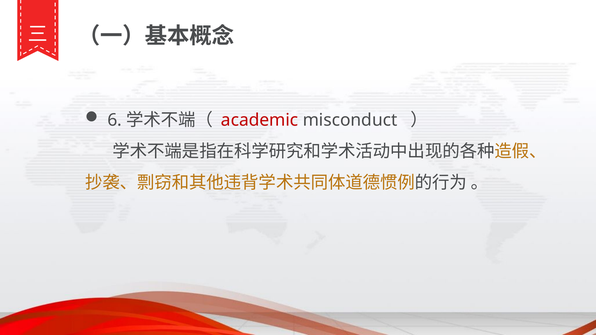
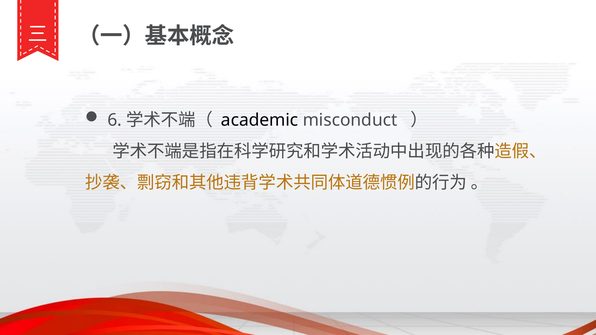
academic colour: red -> black
